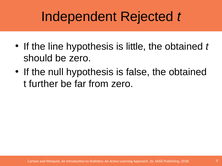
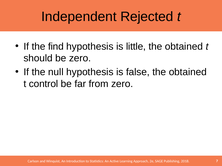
line: line -> find
further: further -> control
